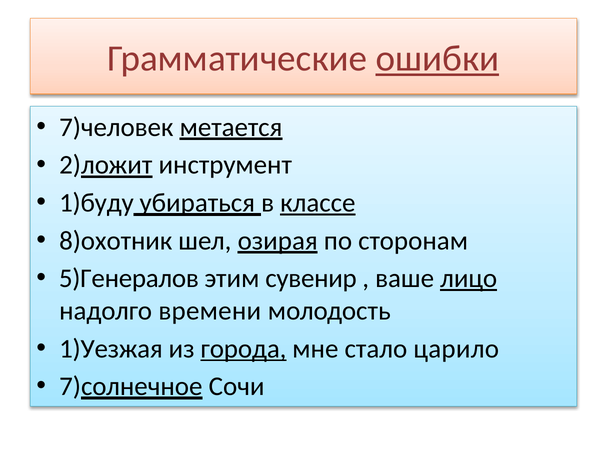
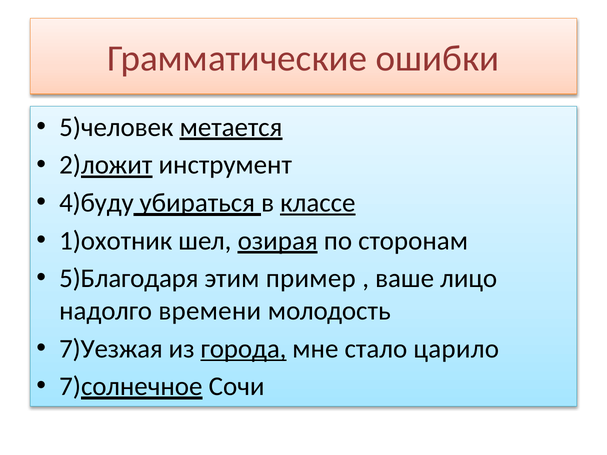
ошибки underline: present -> none
7)человек: 7)человек -> 5)человек
1)буду: 1)буду -> 4)буду
8)охотник: 8)охотник -> 1)охотник
5)Генералов: 5)Генералов -> 5)Благодаря
сувенир: сувенир -> пример
лицо underline: present -> none
1)Уезжая: 1)Уезжая -> 7)Уезжая
